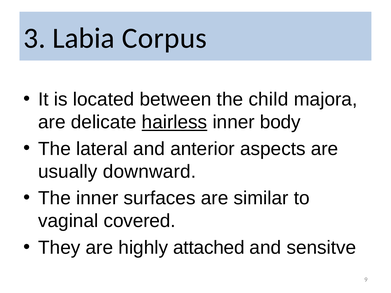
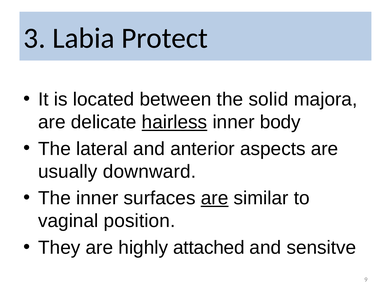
Corpus: Corpus -> Protect
child: child -> solid
are at (215, 198) underline: none -> present
covered: covered -> position
